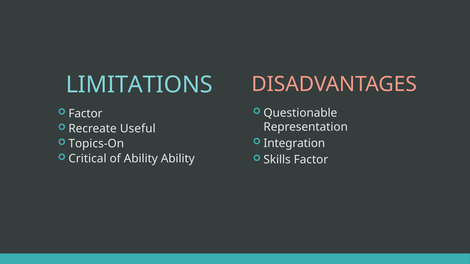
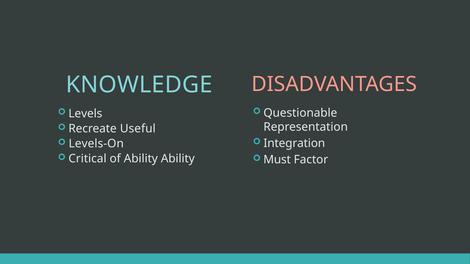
LIMITATIONS: LIMITATIONS -> KNOWLEDGE
Factor at (85, 114): Factor -> Levels
Topics-On: Topics-On -> Levels-On
Skills: Skills -> Must
